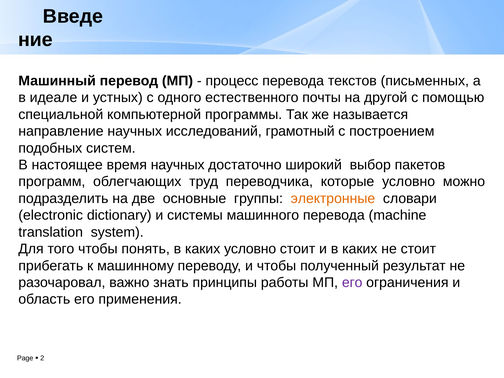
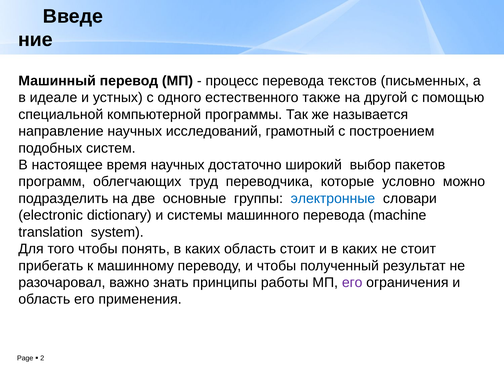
почты: почты -> также
электронные colour: orange -> blue
каких условно: условно -> область
